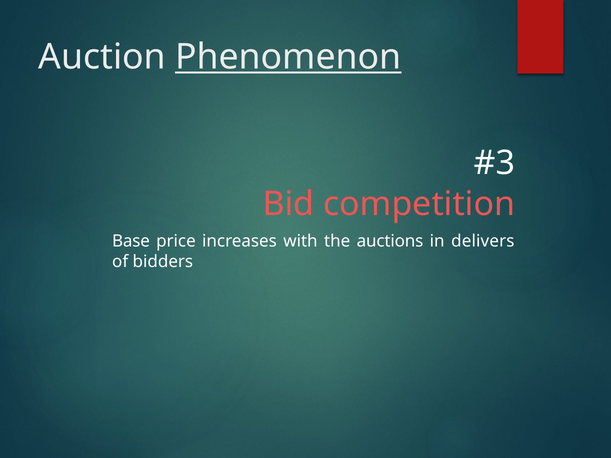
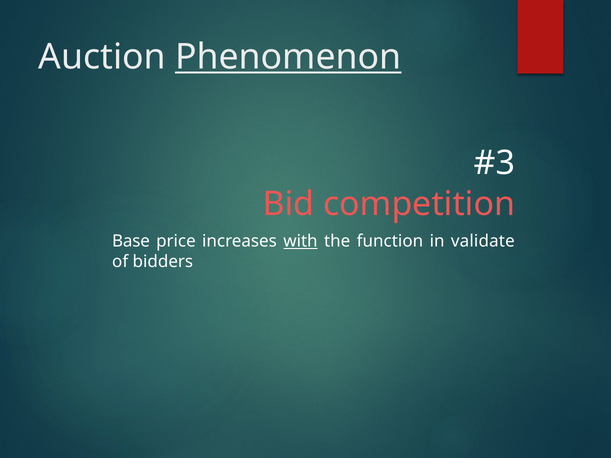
with underline: none -> present
auctions: auctions -> function
delivers: delivers -> validate
